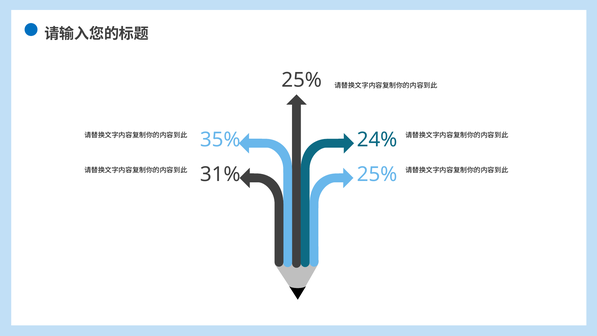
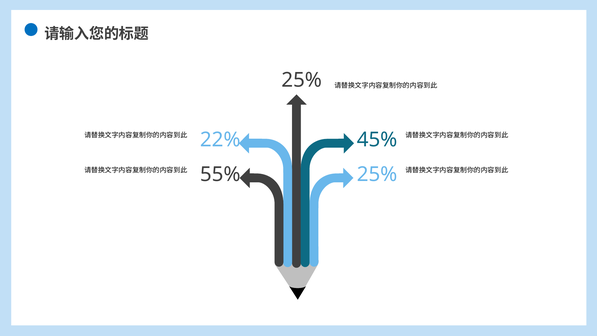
35%: 35% -> 22%
24%: 24% -> 45%
31%: 31% -> 55%
